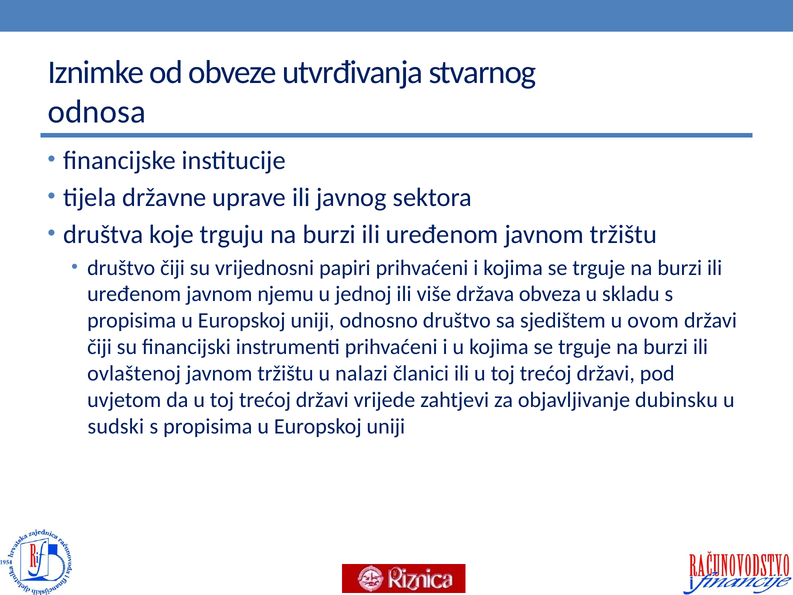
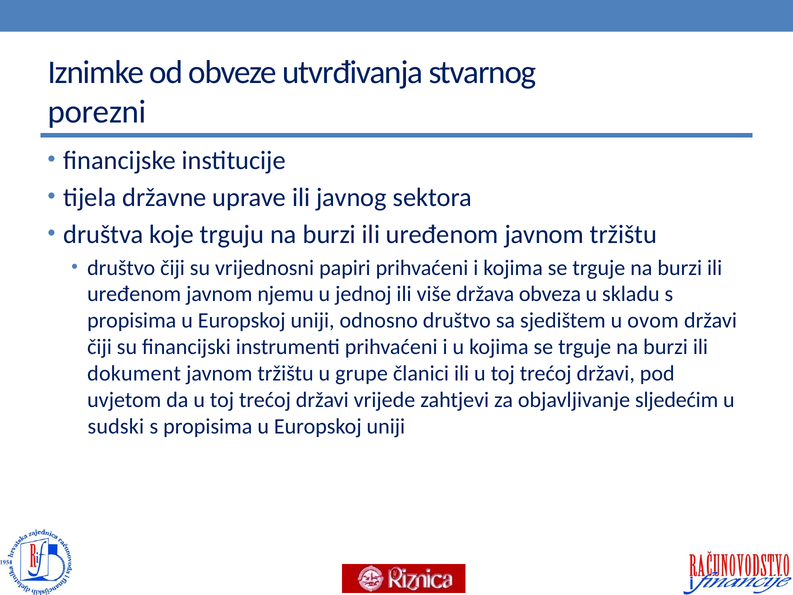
odnosa: odnosa -> porezni
ovlaštenoj: ovlaštenoj -> dokument
nalazi: nalazi -> grupe
dubinsku: dubinsku -> sljedećim
